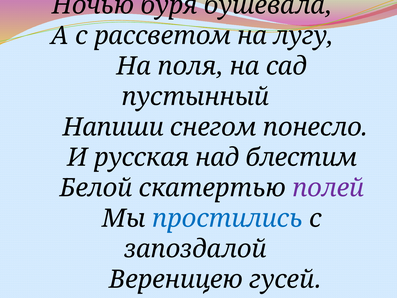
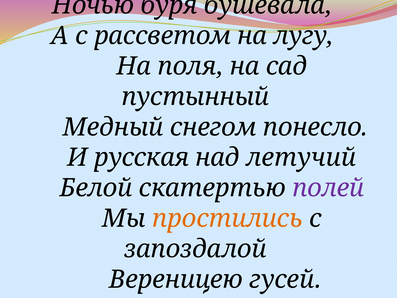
Напиши: Напиши -> Медный
блестим: блестим -> летучий
простились colour: blue -> orange
